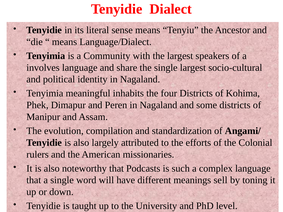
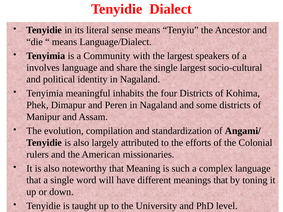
Podcasts: Podcasts -> Meaning
meanings sell: sell -> that
